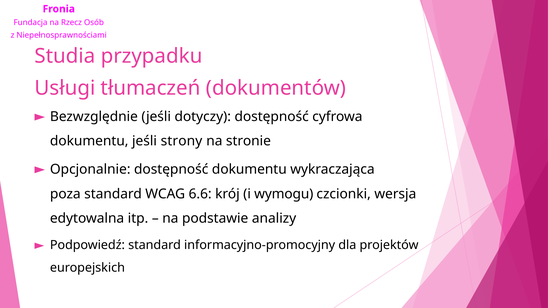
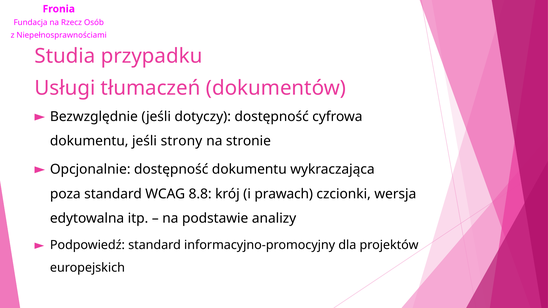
6.6: 6.6 -> 8.8
wymogu: wymogu -> prawach
